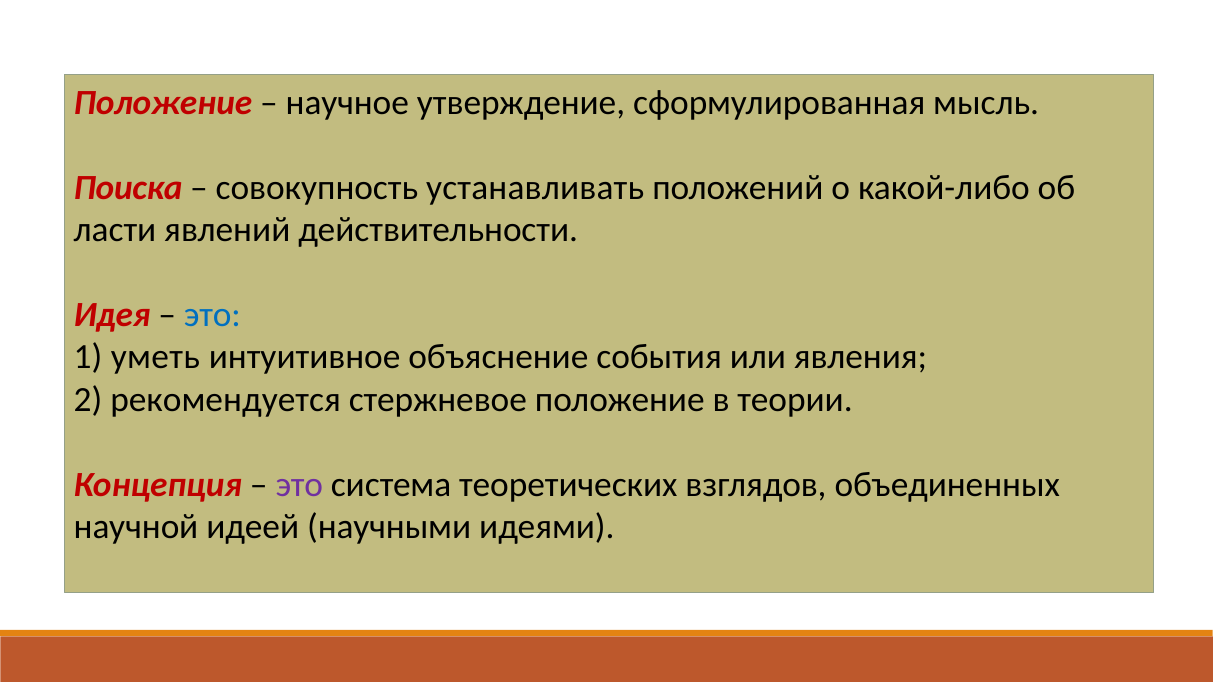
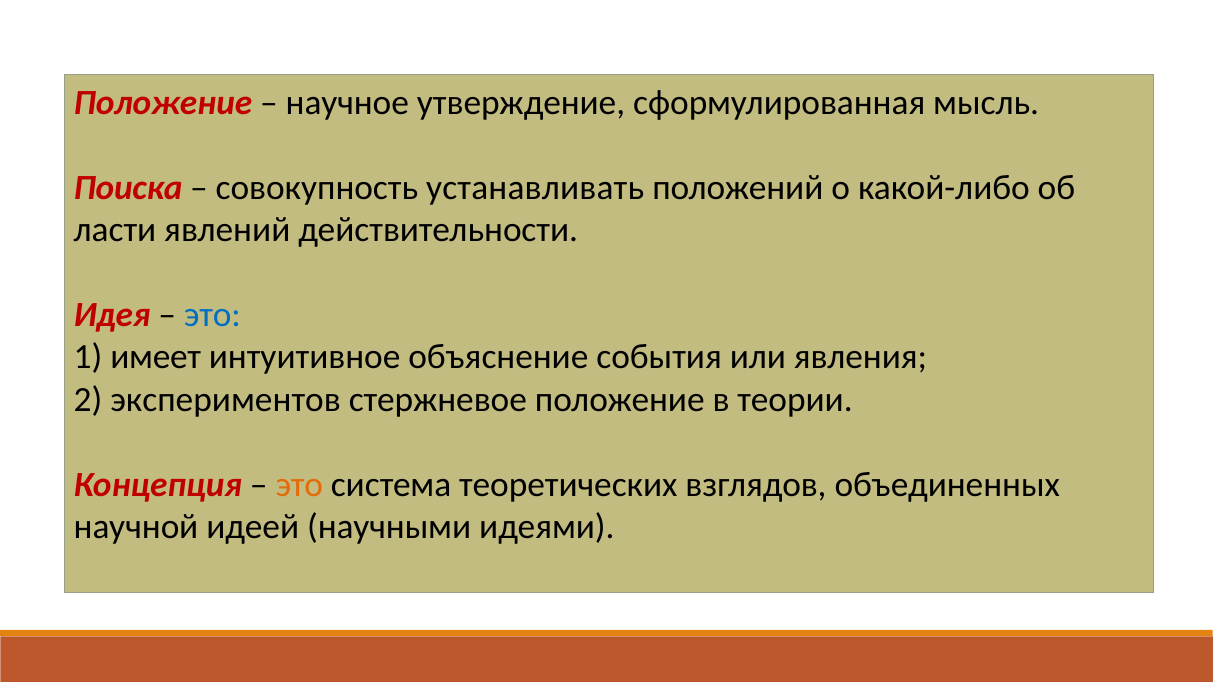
уметь: уметь -> имеет
рекомендуется: рекомендуется -> экспериментов
это at (299, 485) colour: purple -> orange
